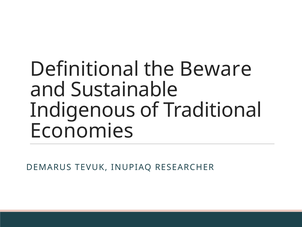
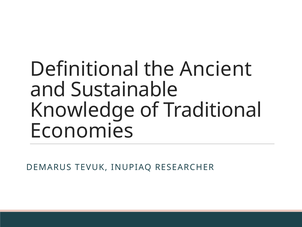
Beware: Beware -> Ancient
Indigenous: Indigenous -> Knowledge
